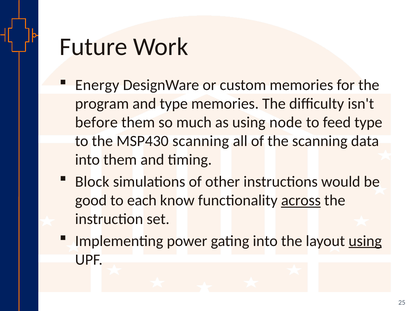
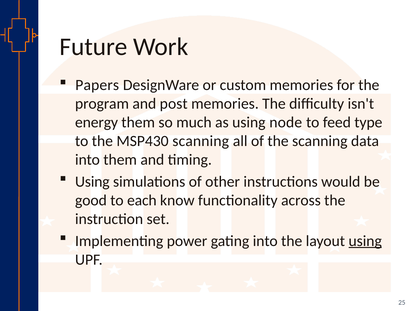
Energy: Energy -> Papers
and type: type -> post
before: before -> energy
Block at (92, 182): Block -> Using
across underline: present -> none
